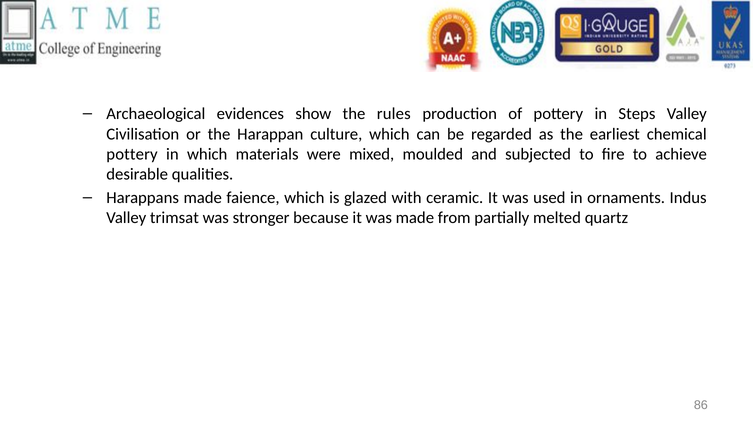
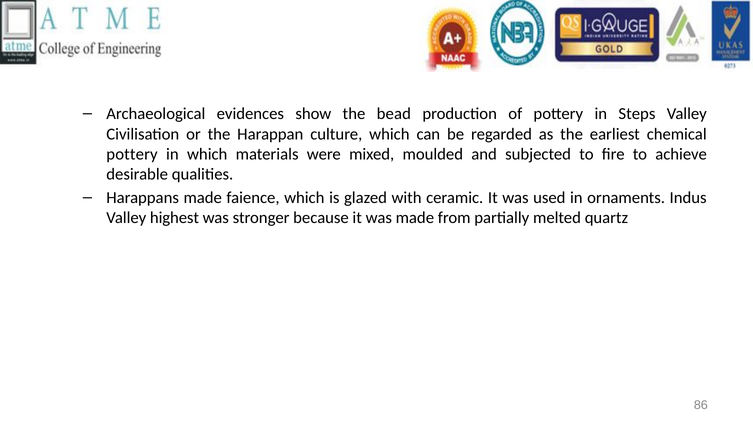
rules: rules -> bead
trimsat: trimsat -> highest
